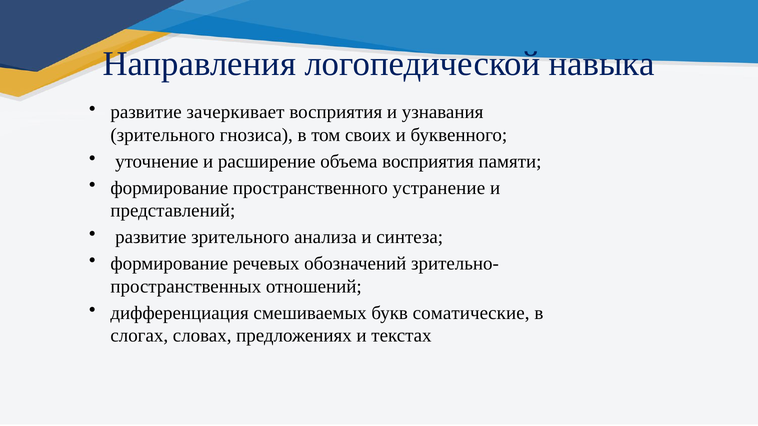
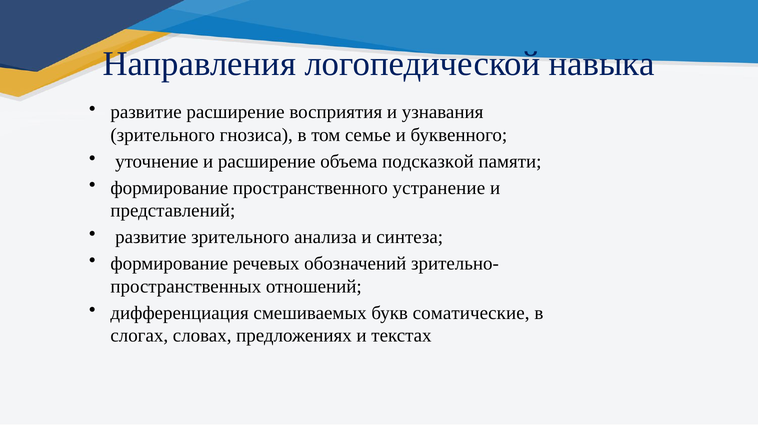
развитие зачеркивает: зачеркивает -> расширение
своих: своих -> семье
объема восприятия: восприятия -> подсказкой
